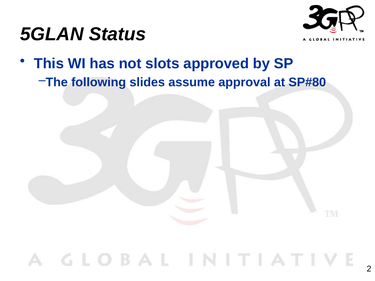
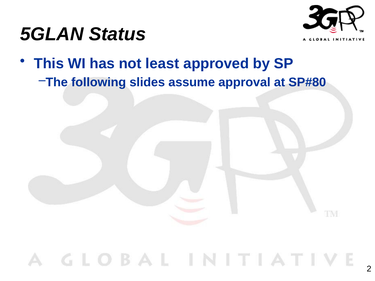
slots: slots -> least
